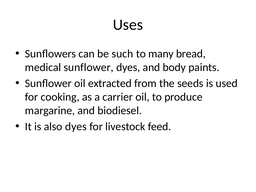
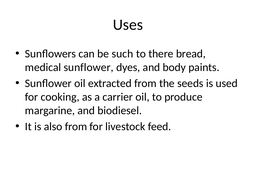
many: many -> there
also dyes: dyes -> from
